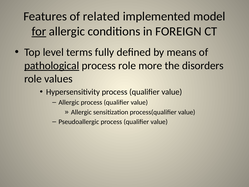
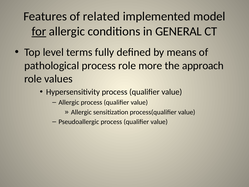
FOREIGN: FOREIGN -> GENERAL
pathological underline: present -> none
disorders: disorders -> approach
